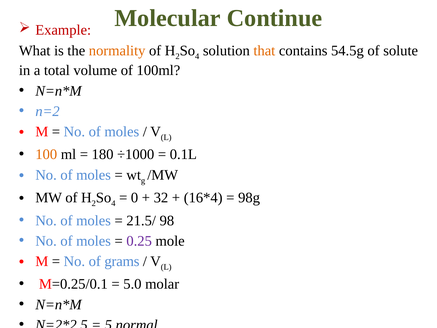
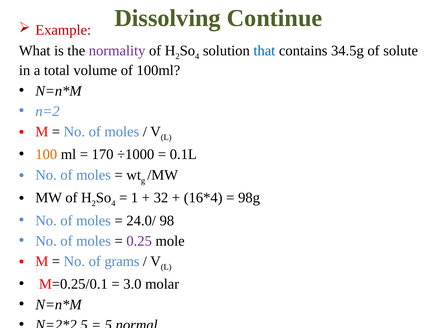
Molecular: Molecular -> Dissolving
normality colour: orange -> purple
that colour: orange -> blue
54.5g: 54.5g -> 34.5g
180: 180 -> 170
0: 0 -> 1
21.5/: 21.5/ -> 24.0/
5.0: 5.0 -> 3.0
